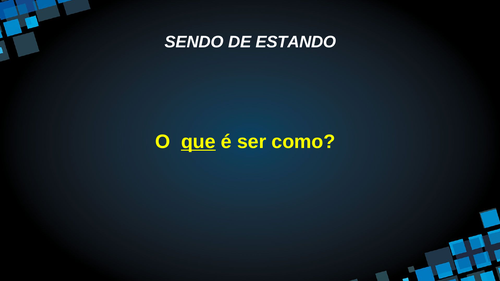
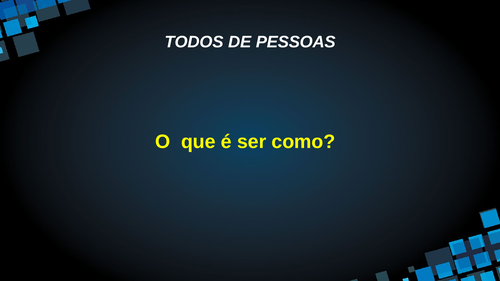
SENDO: SENDO -> TODOS
ESTANDO: ESTANDO -> PESSOAS
que underline: present -> none
